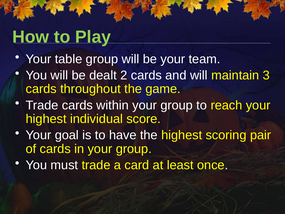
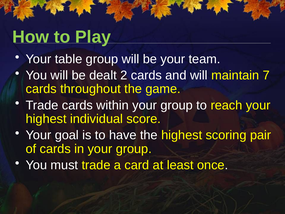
3: 3 -> 7
